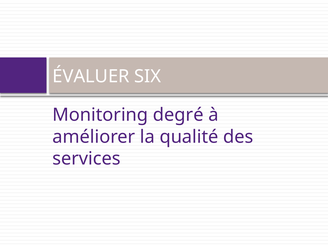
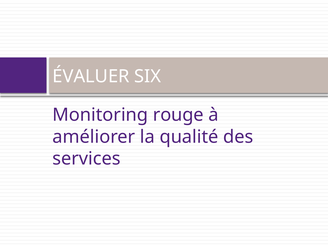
degré: degré -> rouge
